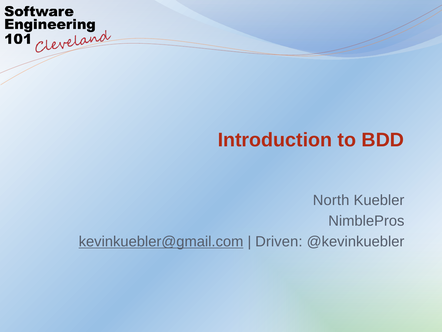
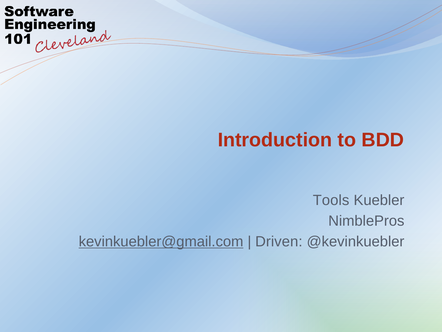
North: North -> Tools
